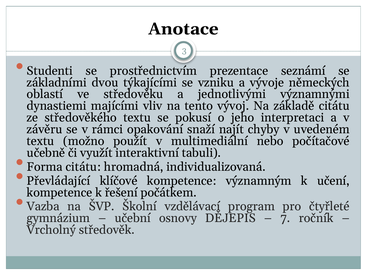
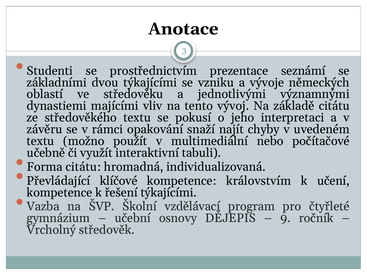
významným: významným -> královstvím
řešení počátkem: počátkem -> týkajícími
7: 7 -> 9
